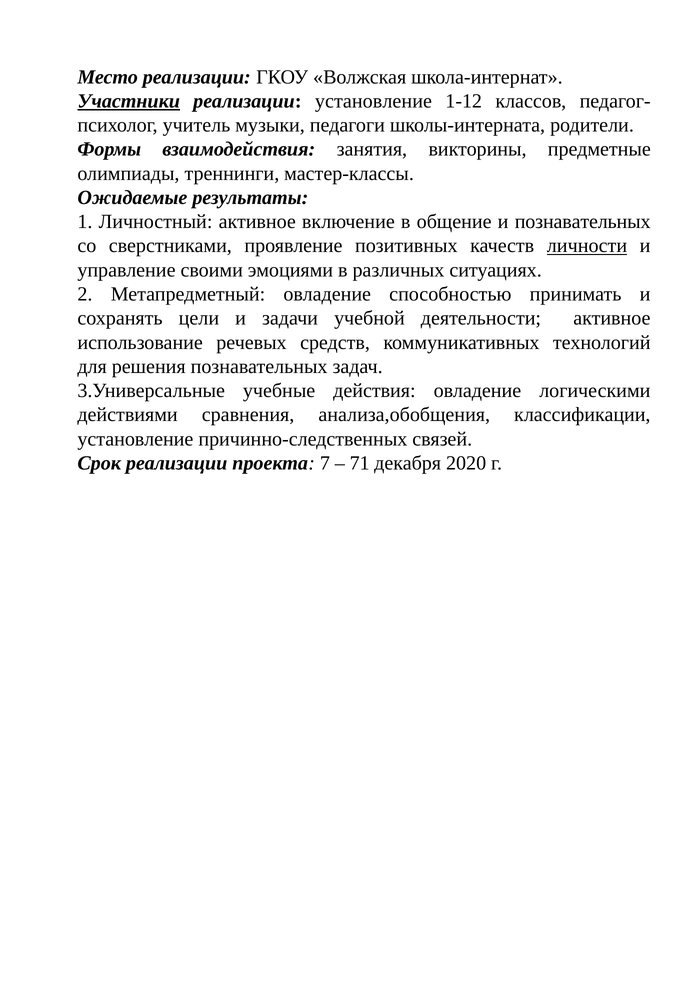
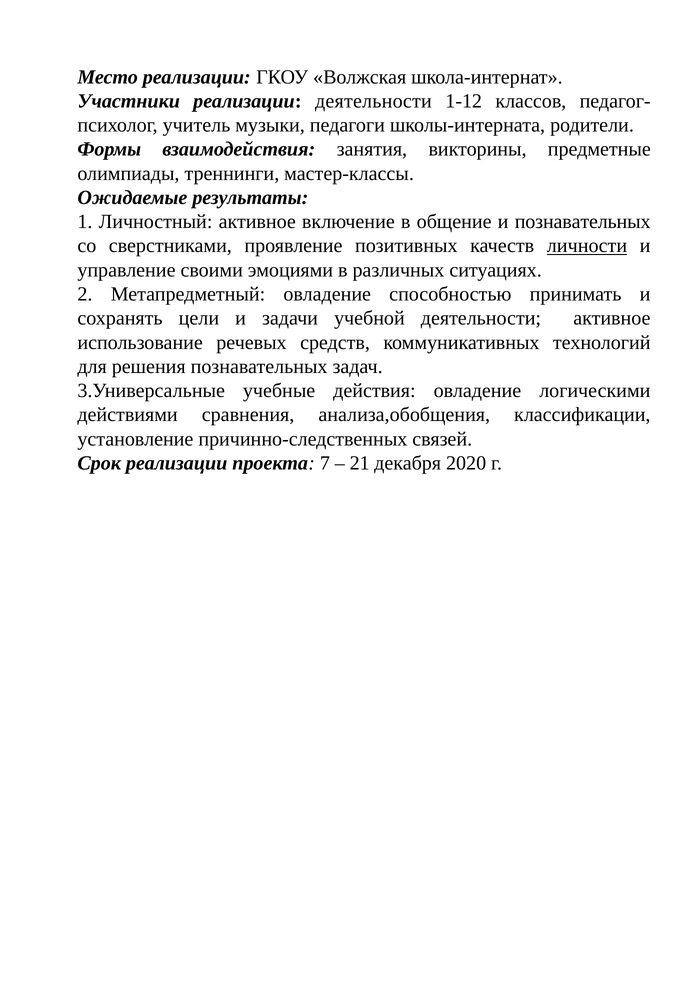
Участники underline: present -> none
реализации установление: установление -> деятельности
71: 71 -> 21
